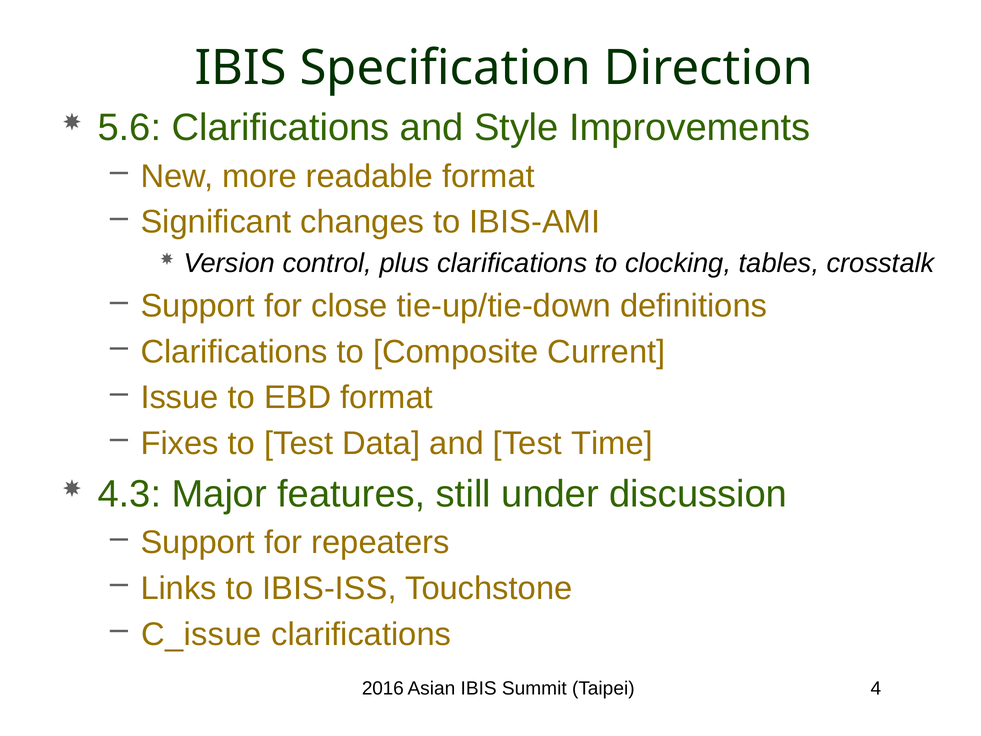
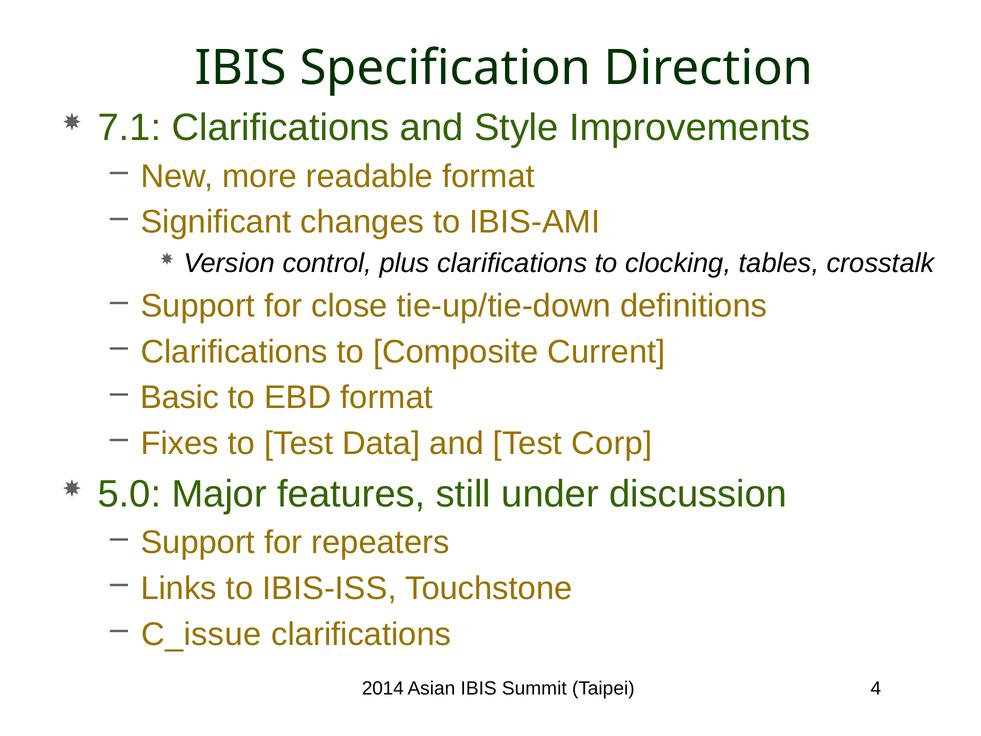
5.6: 5.6 -> 7.1
Issue: Issue -> Basic
Time: Time -> Corp
4.3: 4.3 -> 5.0
2016: 2016 -> 2014
